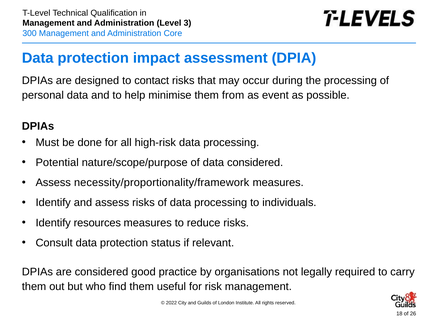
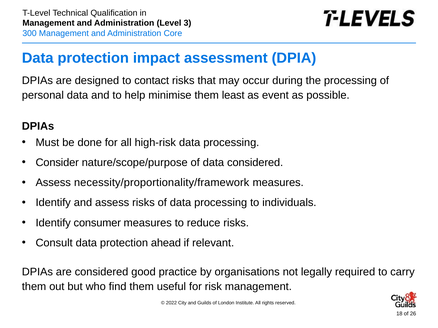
from: from -> least
Potential: Potential -> Consider
resources: resources -> consumer
status: status -> ahead
